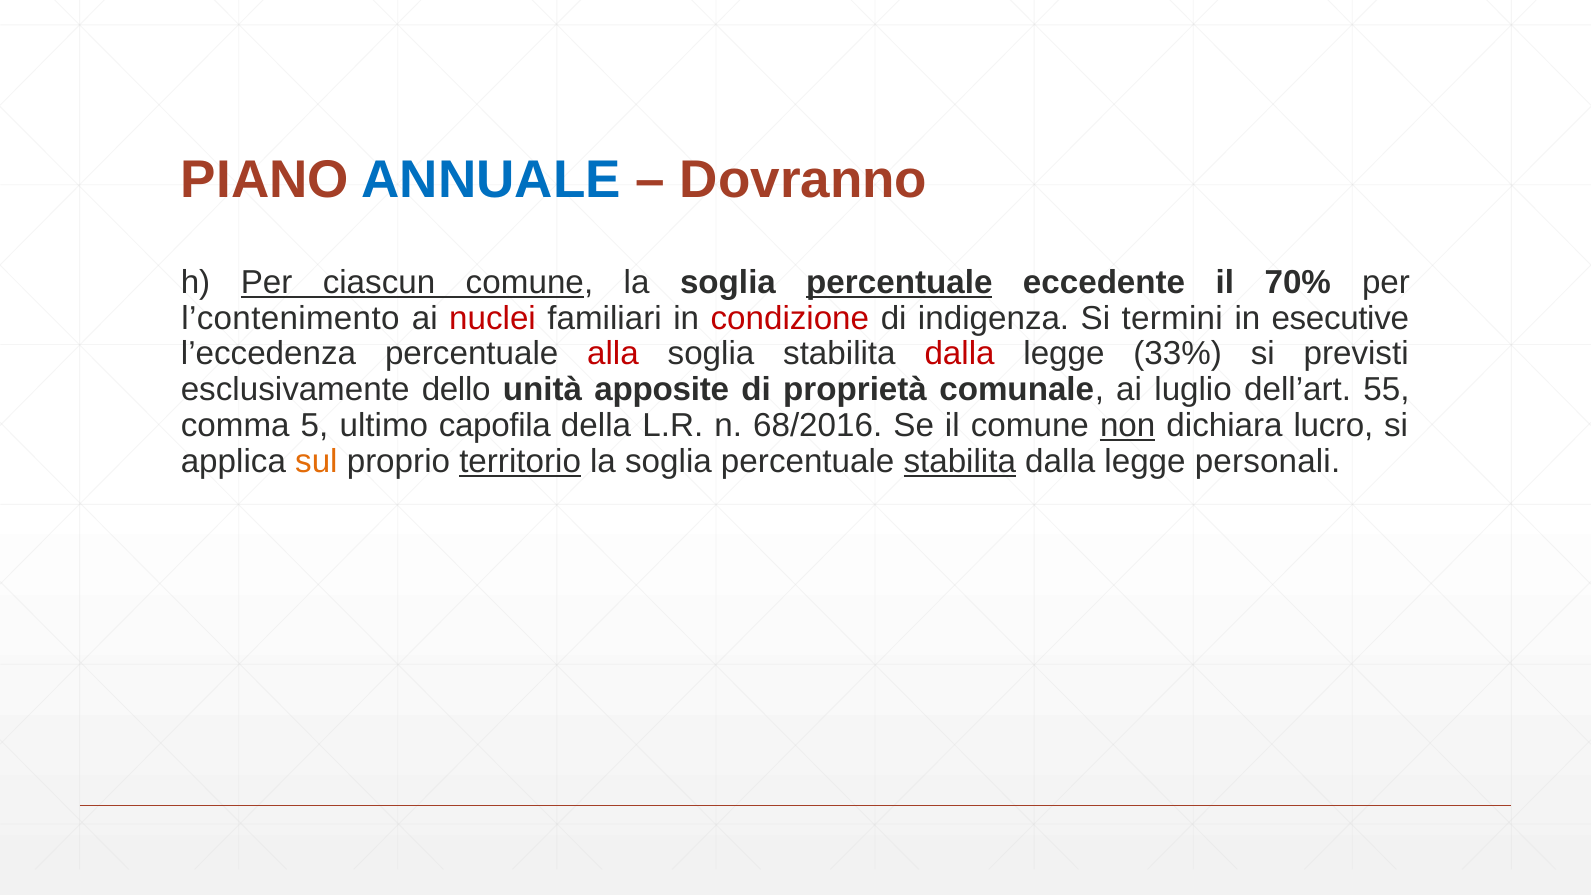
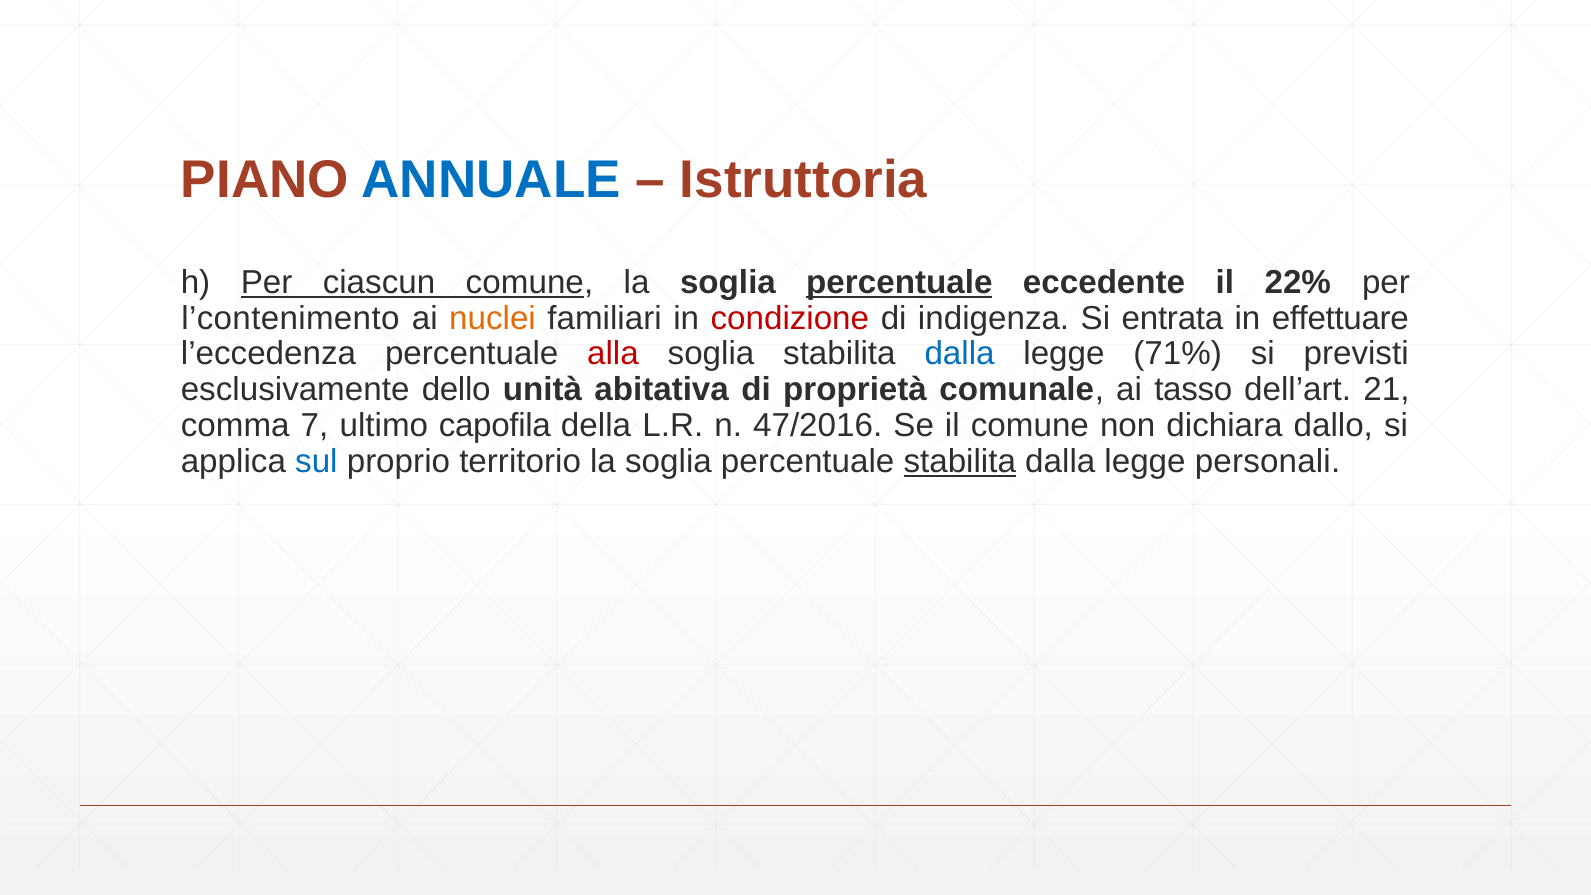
Dovranno: Dovranno -> Istruttoria
70%: 70% -> 22%
nuclei colour: red -> orange
termini: termini -> entrata
esecutive: esecutive -> effettuare
dalla at (960, 354) colour: red -> blue
33%: 33% -> 71%
apposite: apposite -> abitativa
luglio: luglio -> tasso
55: 55 -> 21
5: 5 -> 7
68/2016: 68/2016 -> 47/2016
non underline: present -> none
lucro: lucro -> dallo
sul colour: orange -> blue
territorio underline: present -> none
